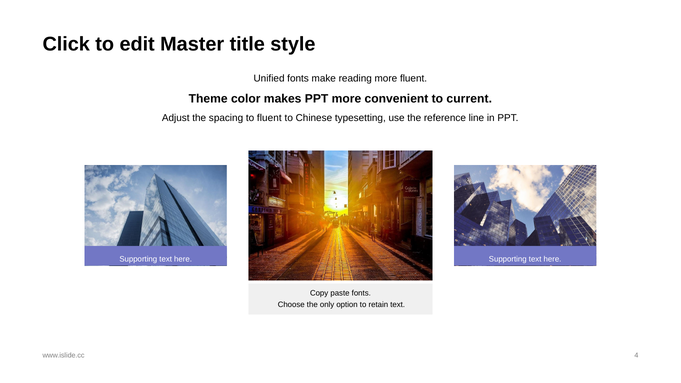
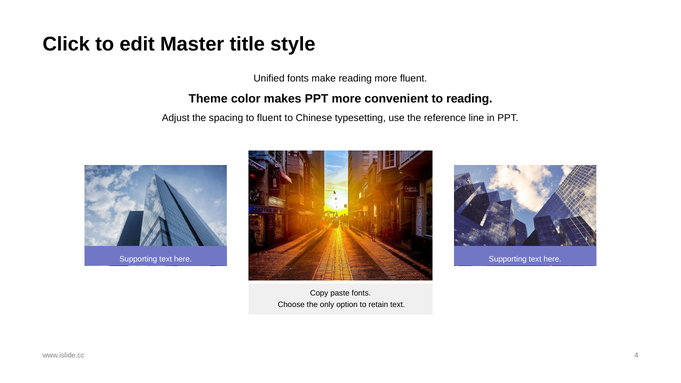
to current: current -> reading
